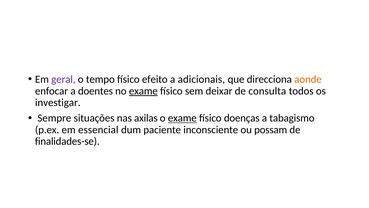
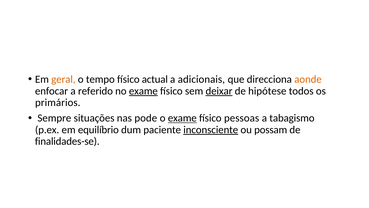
geral colour: purple -> orange
efeito: efeito -> actual
doentes: doentes -> referido
deixar underline: none -> present
consulta: consulta -> hipótese
investigar: investigar -> primários
axilas: axilas -> pode
doenças: doenças -> pessoas
essencial: essencial -> equilíbrio
inconsciente underline: none -> present
